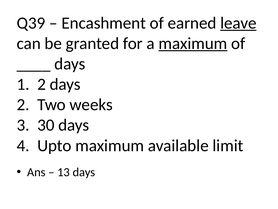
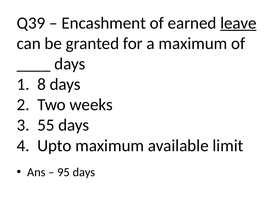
maximum at (193, 43) underline: present -> none
1 2: 2 -> 8
30: 30 -> 55
13: 13 -> 95
